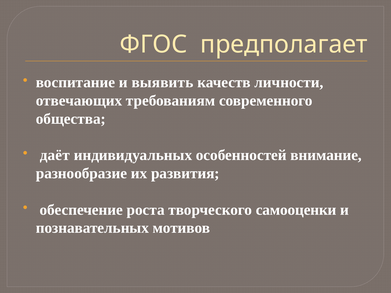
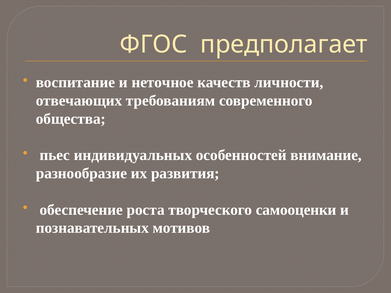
выявить: выявить -> неточное
даёт: даёт -> пьес
